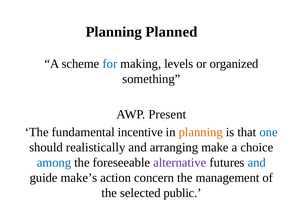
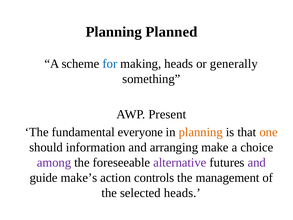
making levels: levels -> heads
organized: organized -> generally
incentive: incentive -> everyone
one colour: blue -> orange
realistically: realistically -> information
among colour: blue -> purple
and at (257, 162) colour: blue -> purple
concern: concern -> controls
selected public: public -> heads
